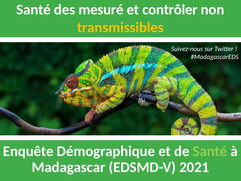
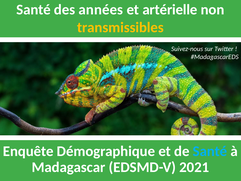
mesuré: mesuré -> années
contrôler: contrôler -> artérielle
Santé at (210, 151) colour: light green -> light blue
